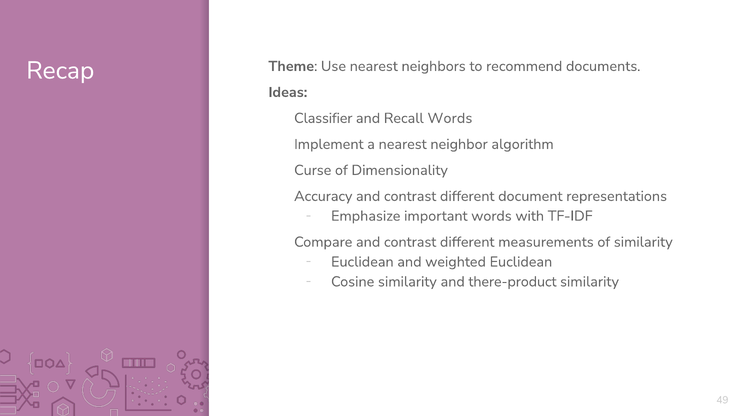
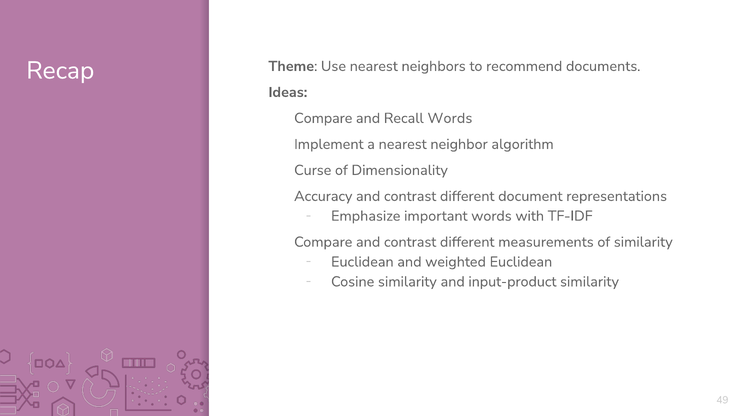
Classifier at (323, 118): Classifier -> Compare
there-product: there-product -> input-product
